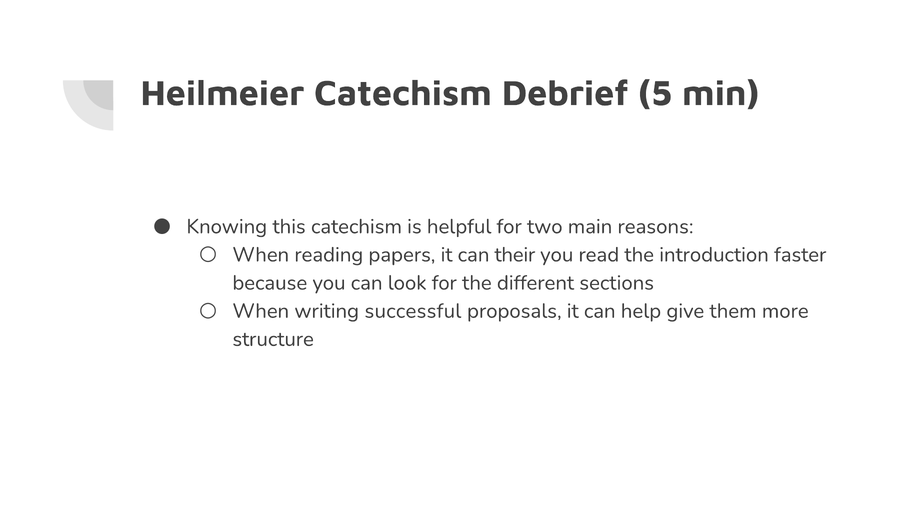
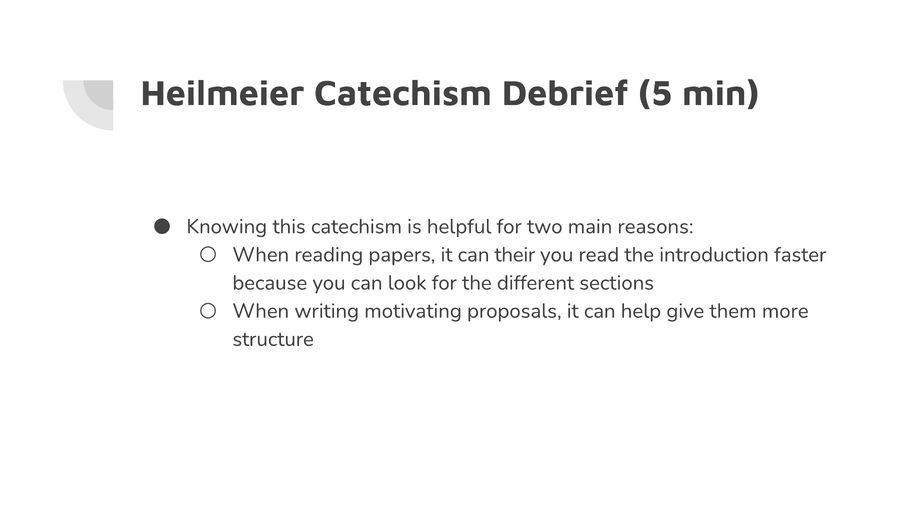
successful: successful -> motivating
